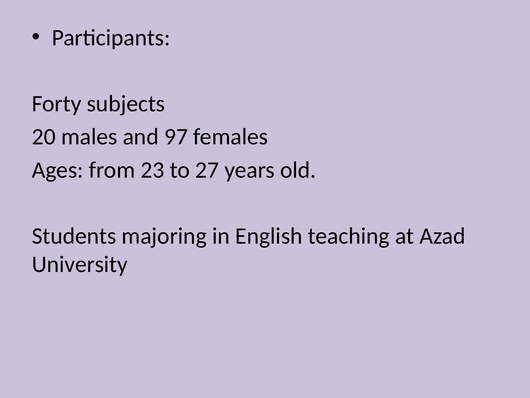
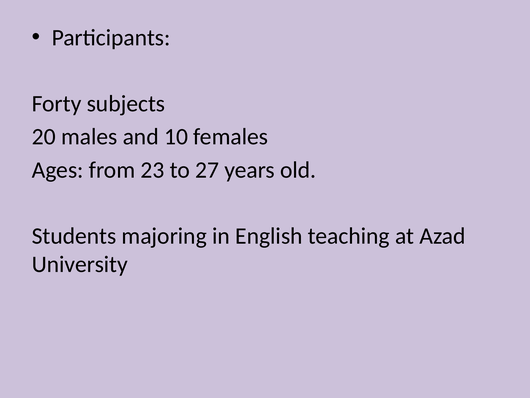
97: 97 -> 10
